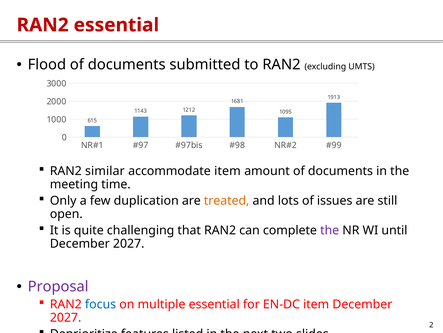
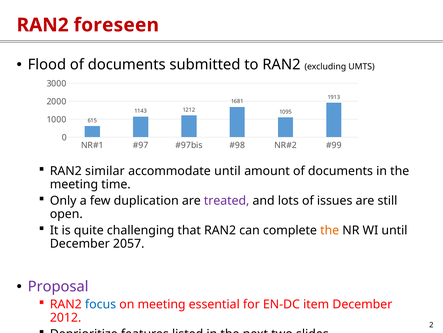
RAN2 essential: essential -> foreseen
accommodate item: item -> until
treated colour: orange -> purple
the at (330, 230) colour: purple -> orange
2027 at (129, 243): 2027 -> 2057
on multiple: multiple -> meeting
2027 at (66, 317): 2027 -> 2012
